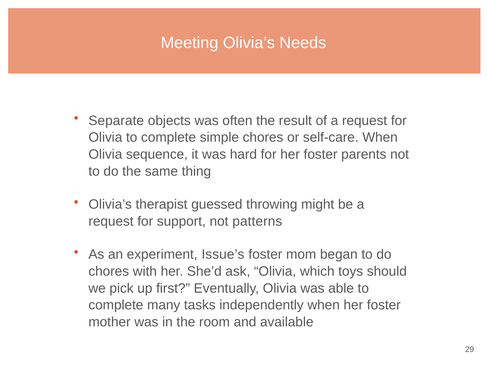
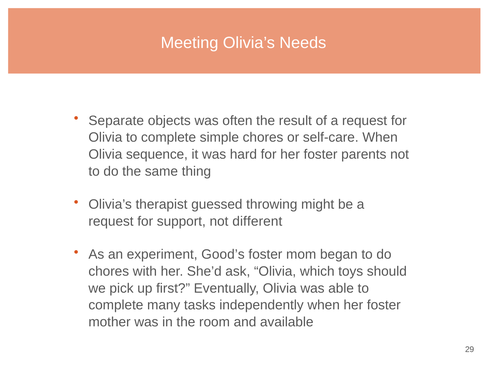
patterns: patterns -> different
Issue’s: Issue’s -> Good’s
